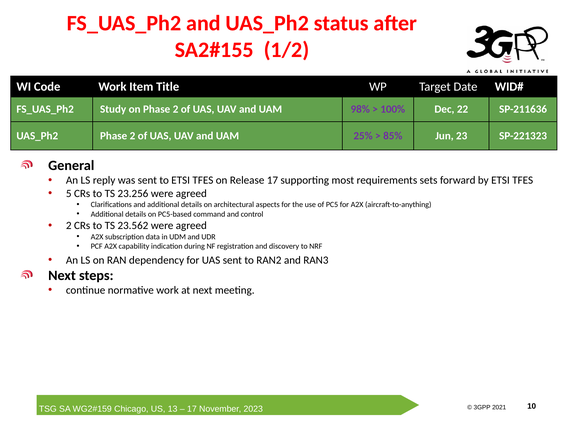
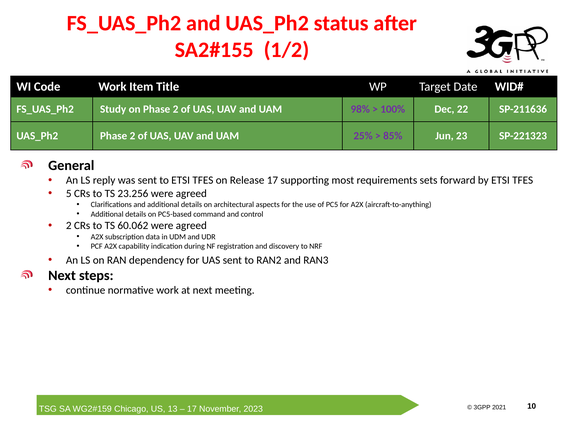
23.562: 23.562 -> 60.062
